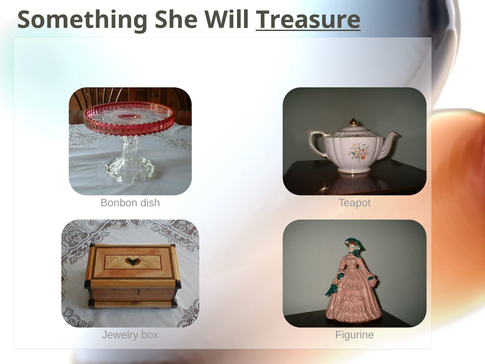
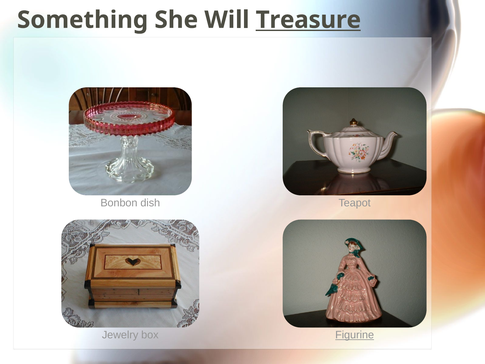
Figurine underline: none -> present
